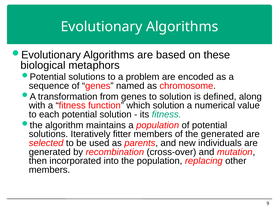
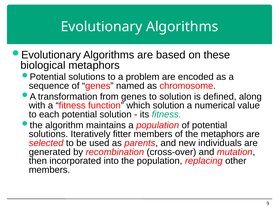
the generated: generated -> metaphors
